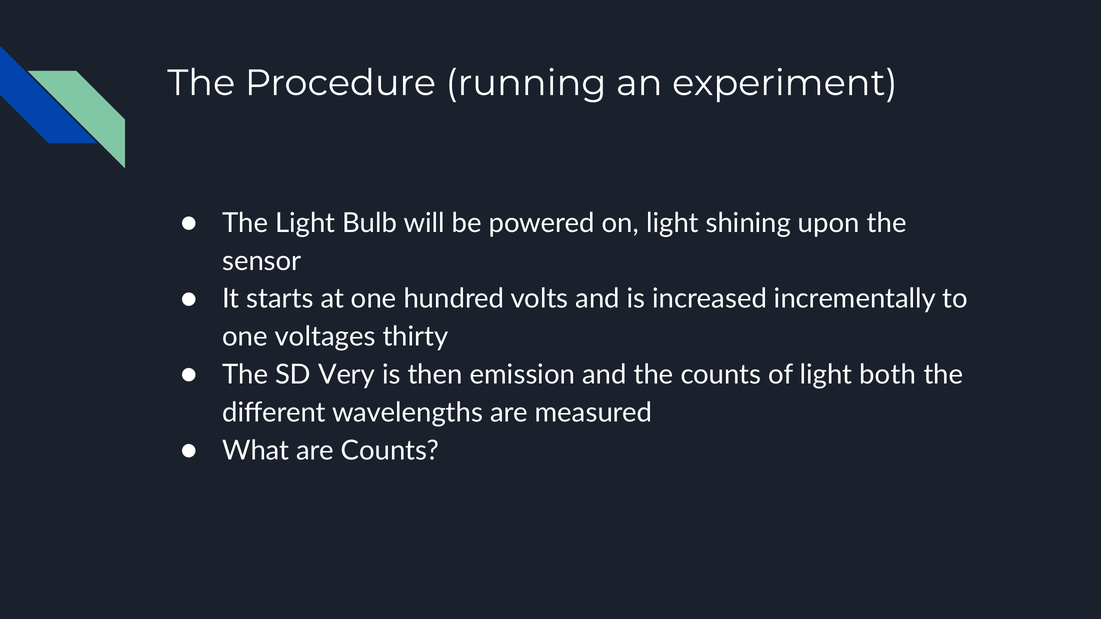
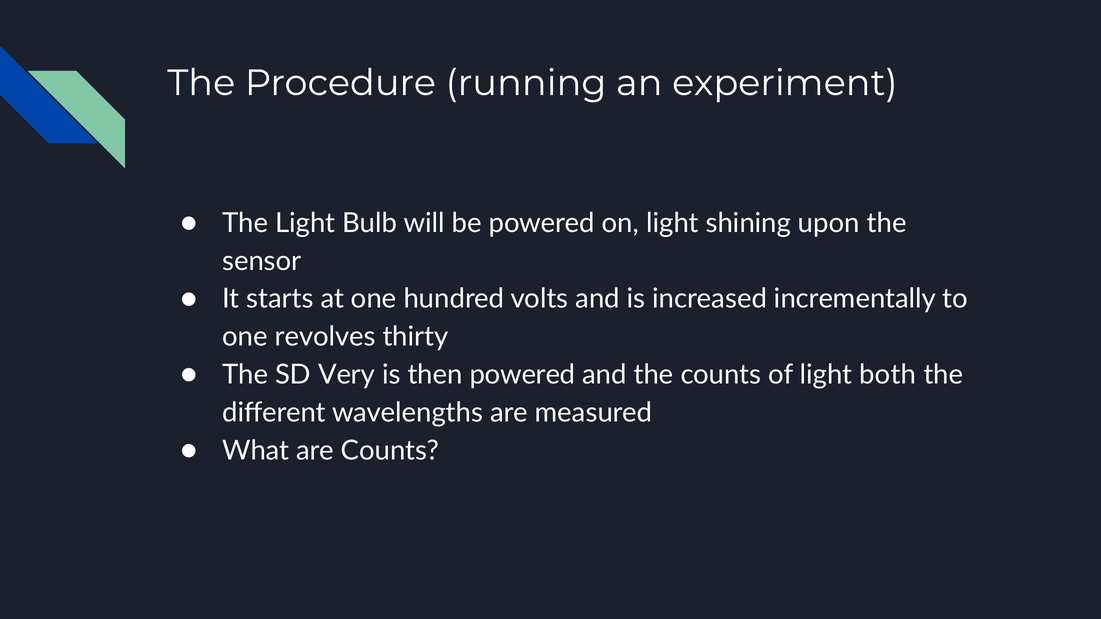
voltages: voltages -> revolves
then emission: emission -> powered
